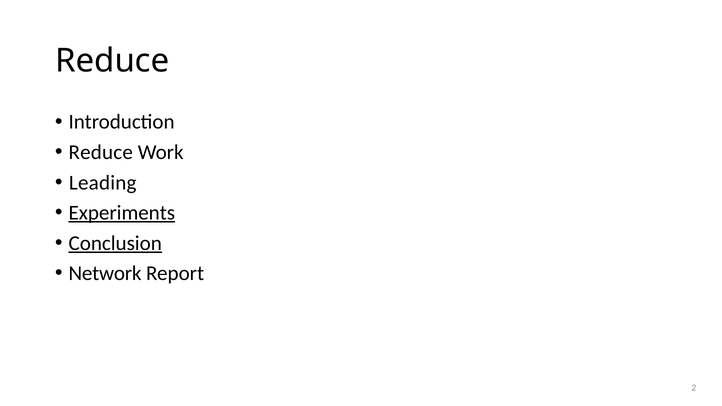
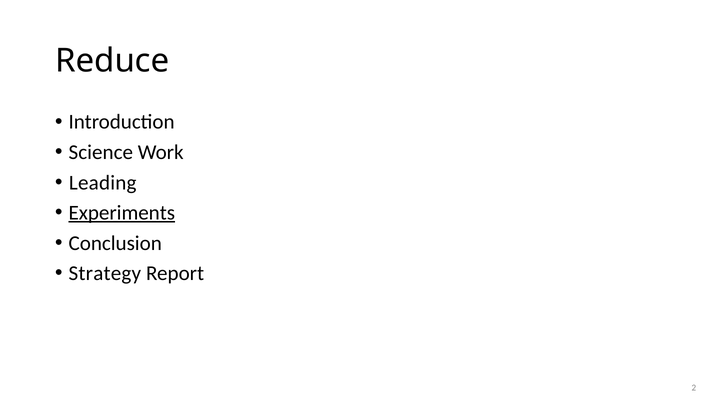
Reduce at (101, 152): Reduce -> Science
Conclusion underline: present -> none
Network: Network -> Strategy
